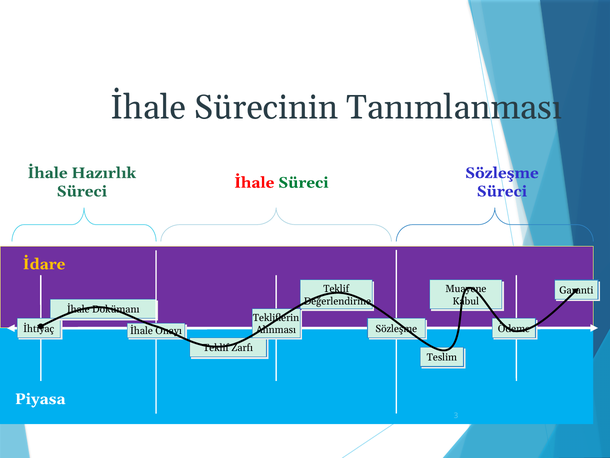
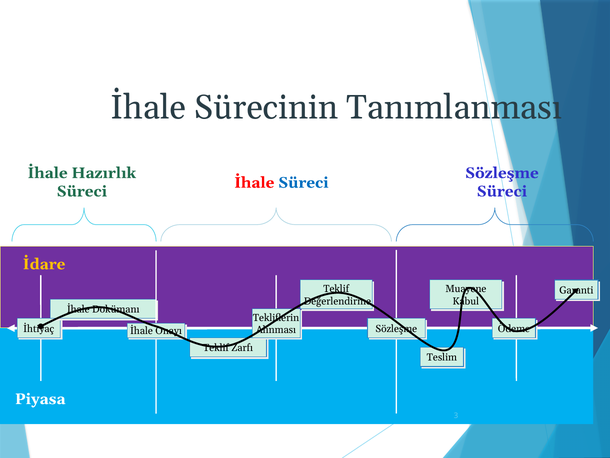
Süreci at (303, 182) colour: green -> blue
